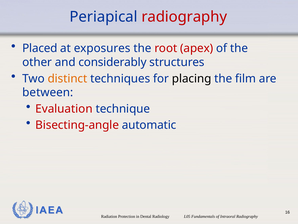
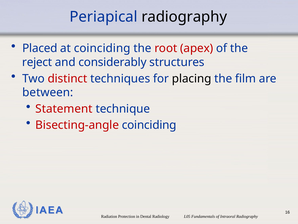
radiography at (184, 17) colour: red -> black
at exposures: exposures -> coinciding
other: other -> reject
distinct colour: orange -> red
Evaluation: Evaluation -> Statement
Bisecting-angle automatic: automatic -> coinciding
